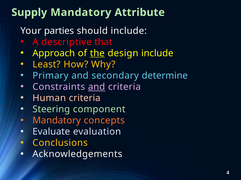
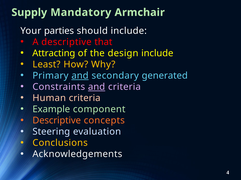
Attribute: Attribute -> Armchair
Approach: Approach -> Attracting
the underline: present -> none
and at (80, 76) underline: none -> present
determine: determine -> generated
Steering: Steering -> Example
Mandatory at (57, 121): Mandatory -> Descriptive
Evaluate: Evaluate -> Steering
